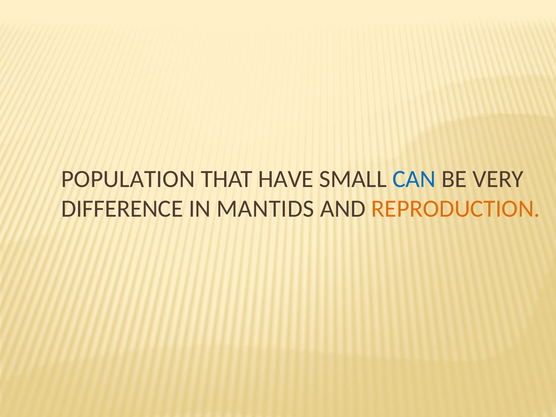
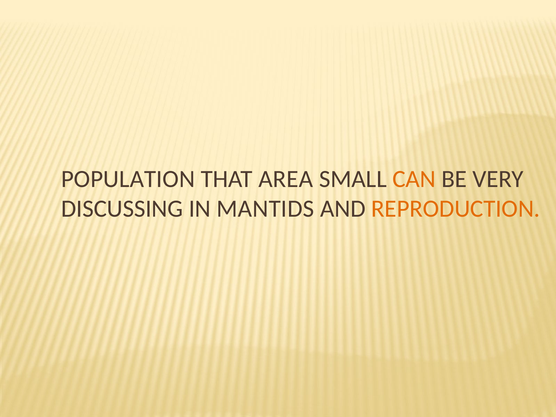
HAVE: HAVE -> AREA
CAN colour: blue -> orange
DIFFERENCE: DIFFERENCE -> DISCUSSING
